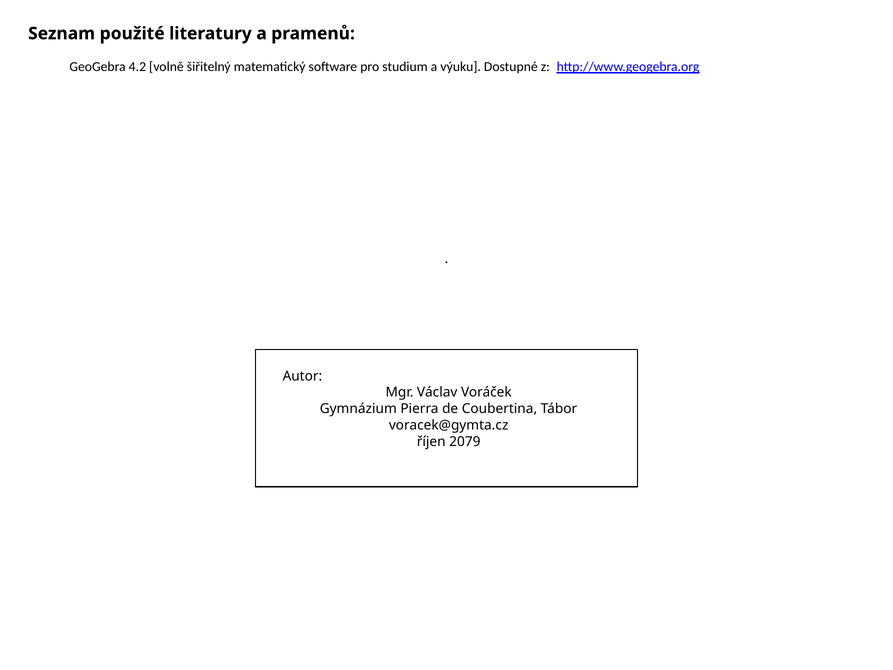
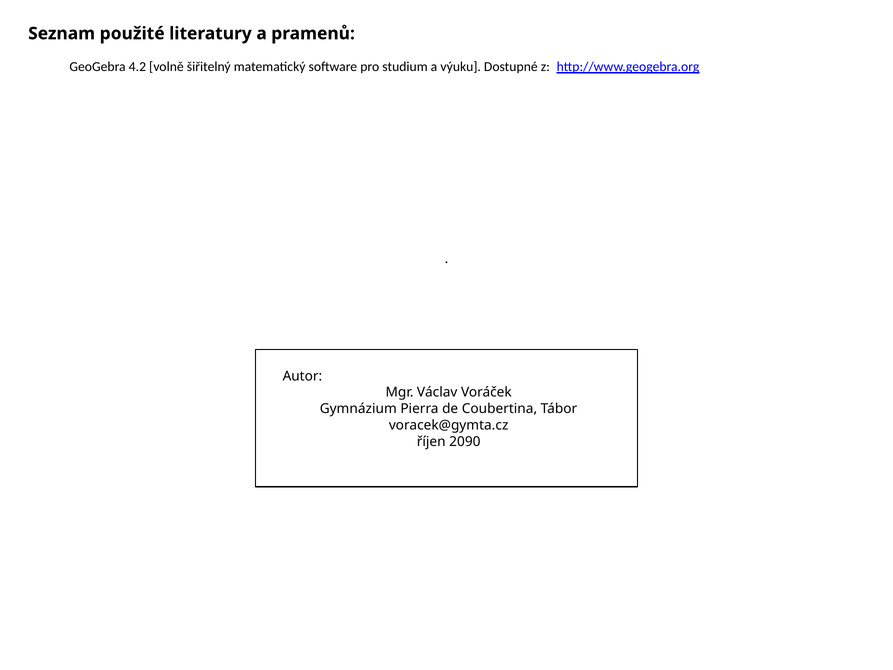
2079: 2079 -> 2090
